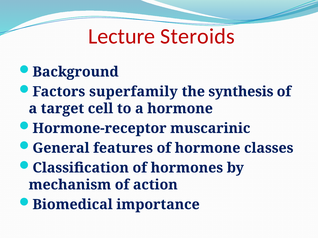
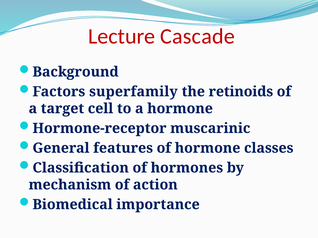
Steroids: Steroids -> Cascade
synthesis: synthesis -> retinoids
